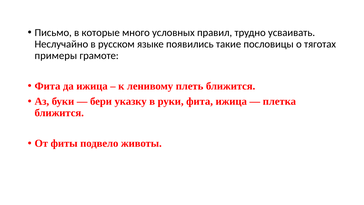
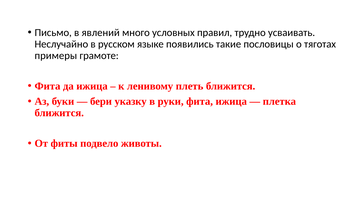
которые: которые -> явлений
